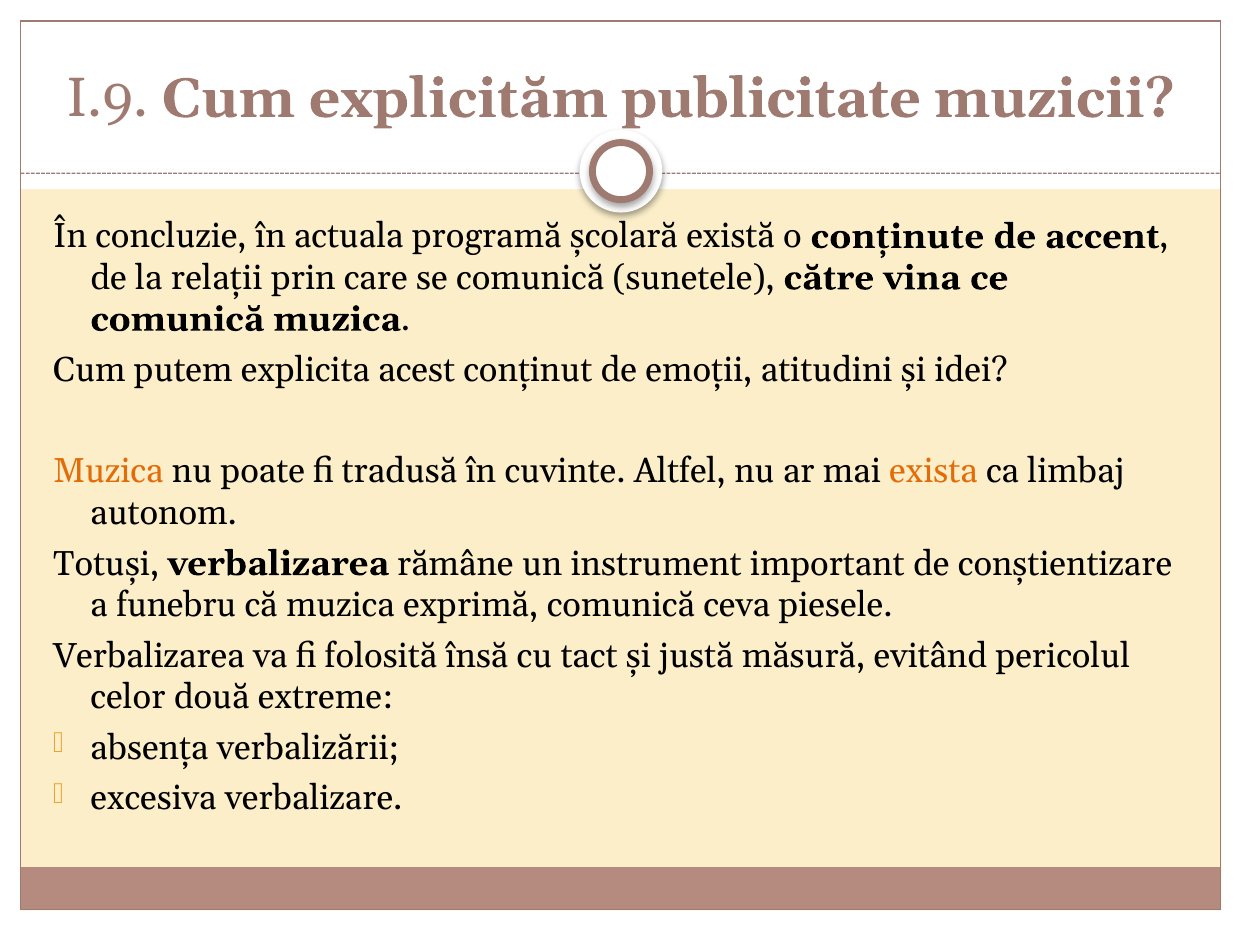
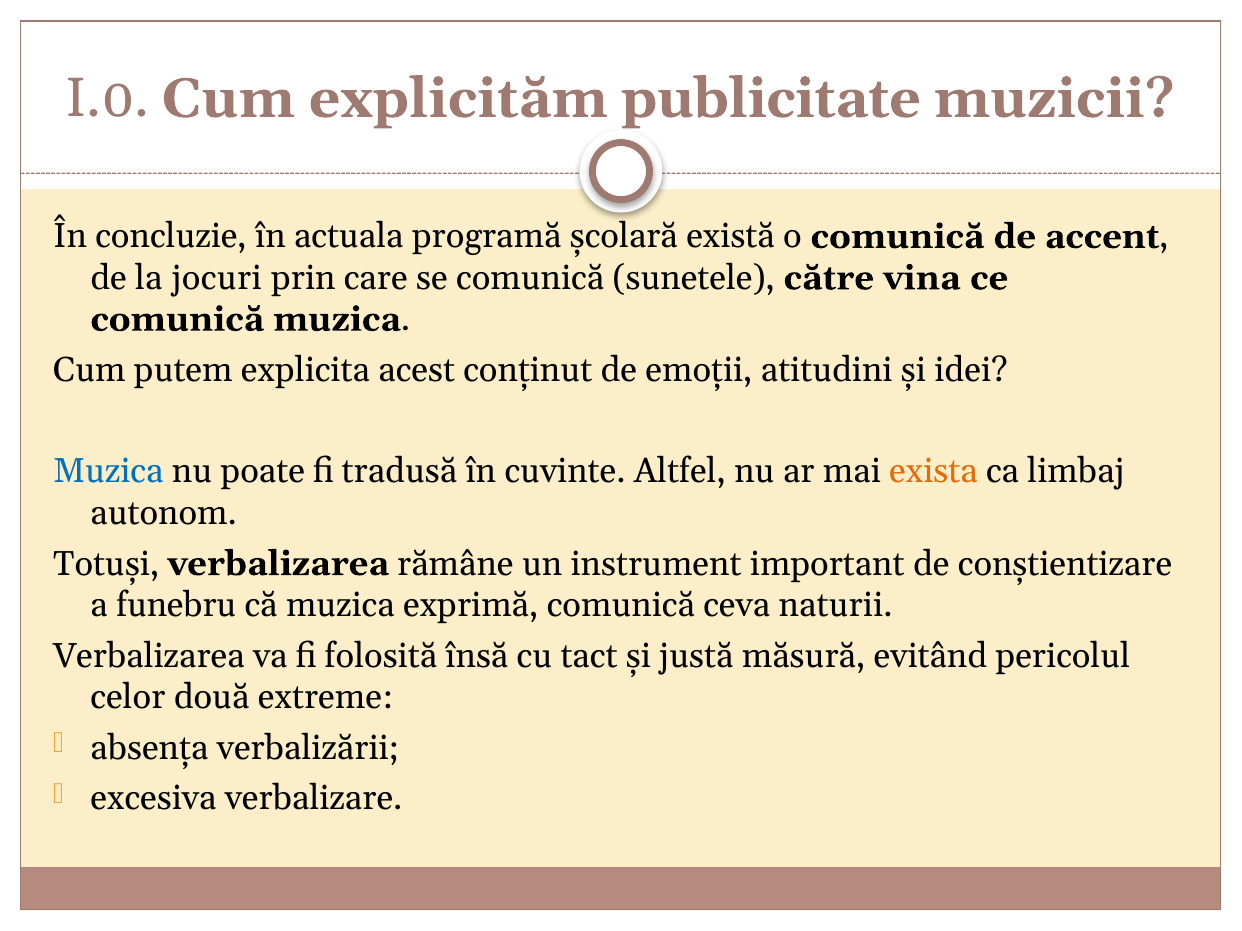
I.9: I.9 -> I.0
o conținute: conținute -> comunică
relații: relații -> jocuri
Muzica at (108, 472) colour: orange -> blue
piesele: piesele -> naturii
